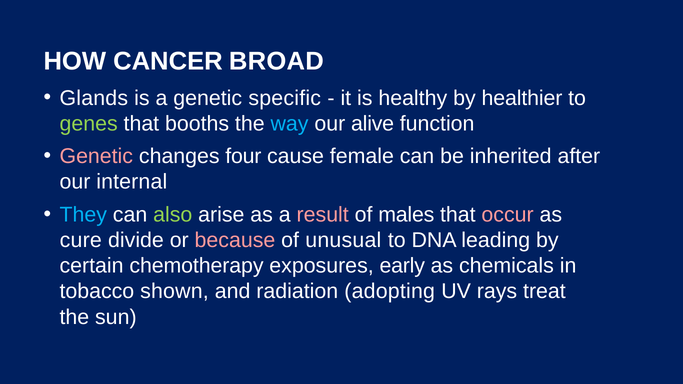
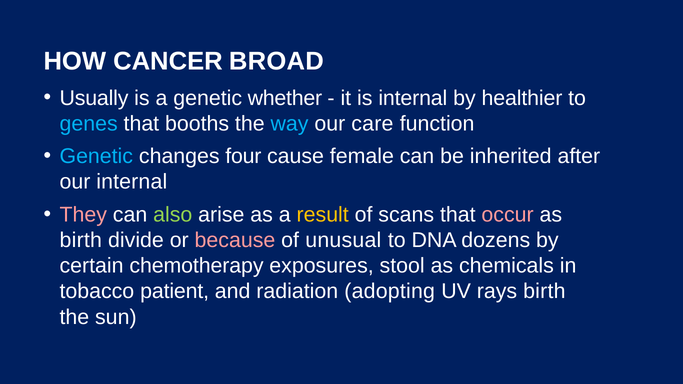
Glands: Glands -> Usually
specific: specific -> whether
is healthy: healthy -> internal
genes colour: light green -> light blue
alive: alive -> care
Genetic at (96, 156) colour: pink -> light blue
They colour: light blue -> pink
result colour: pink -> yellow
males: males -> scans
cure at (81, 240): cure -> birth
leading: leading -> dozens
early: early -> stool
shown: shown -> patient
rays treat: treat -> birth
